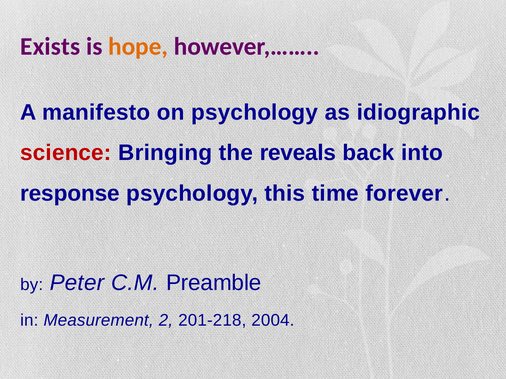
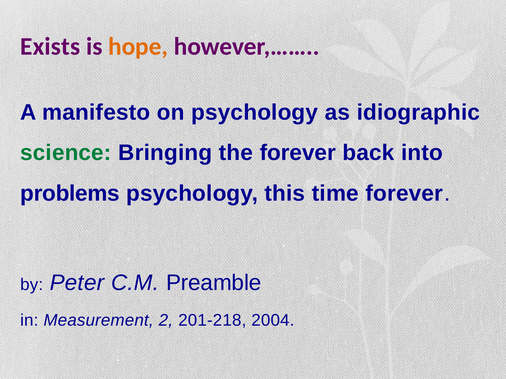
science colour: red -> green
the reveals: reveals -> forever
response: response -> problems
